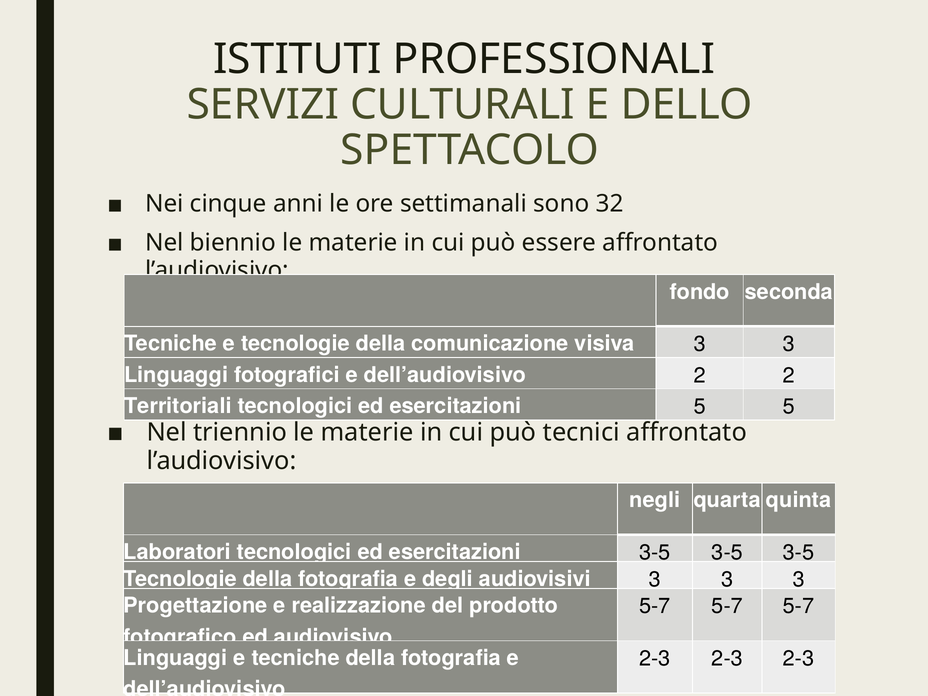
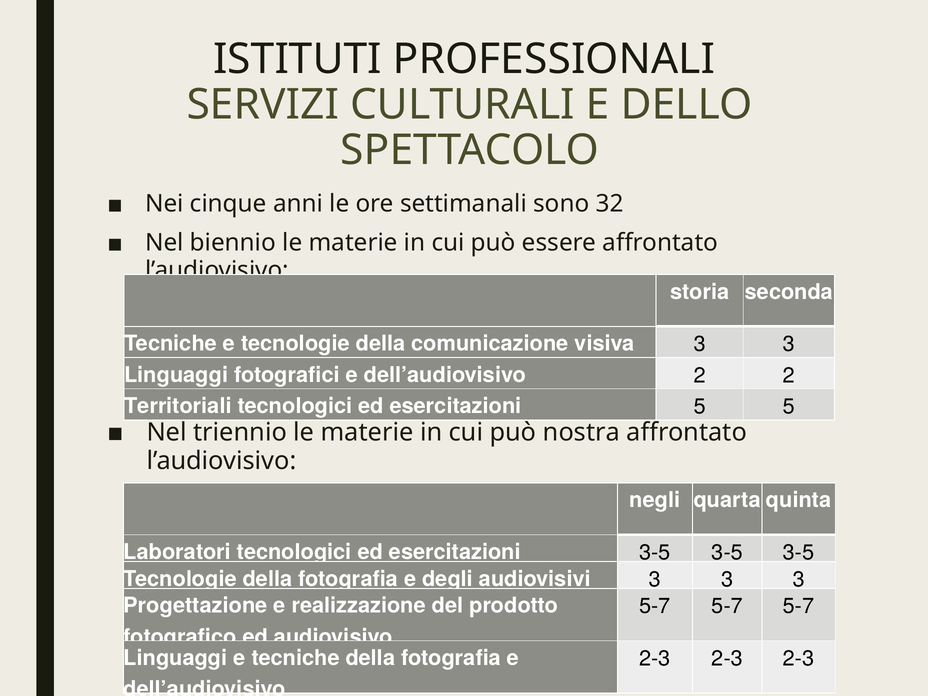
fondo: fondo -> storia
tecnici: tecnici -> nostra
